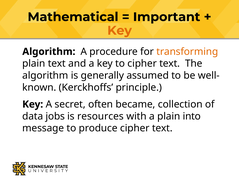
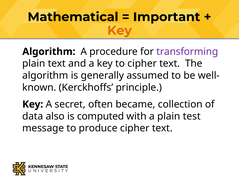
transforming colour: orange -> purple
jobs: jobs -> also
resources: resources -> computed
into: into -> test
